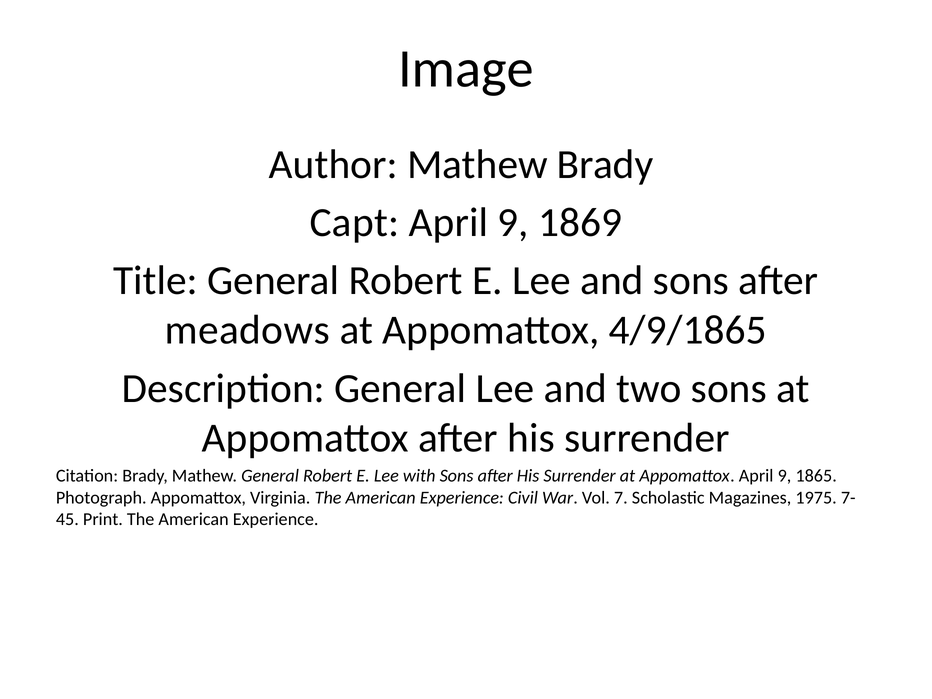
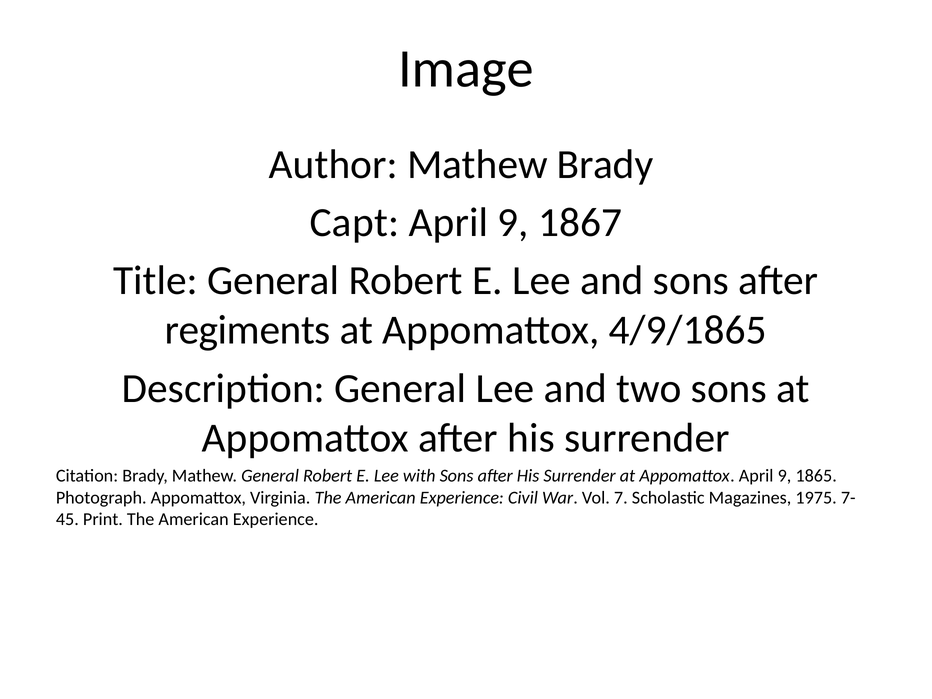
1869: 1869 -> 1867
meadows: meadows -> regiments
